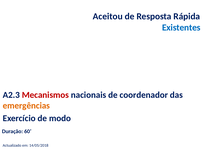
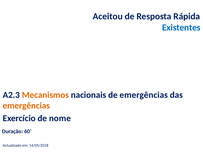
Mecanismos colour: red -> orange
de coordenador: coordenador -> emergências
modo: modo -> nome
